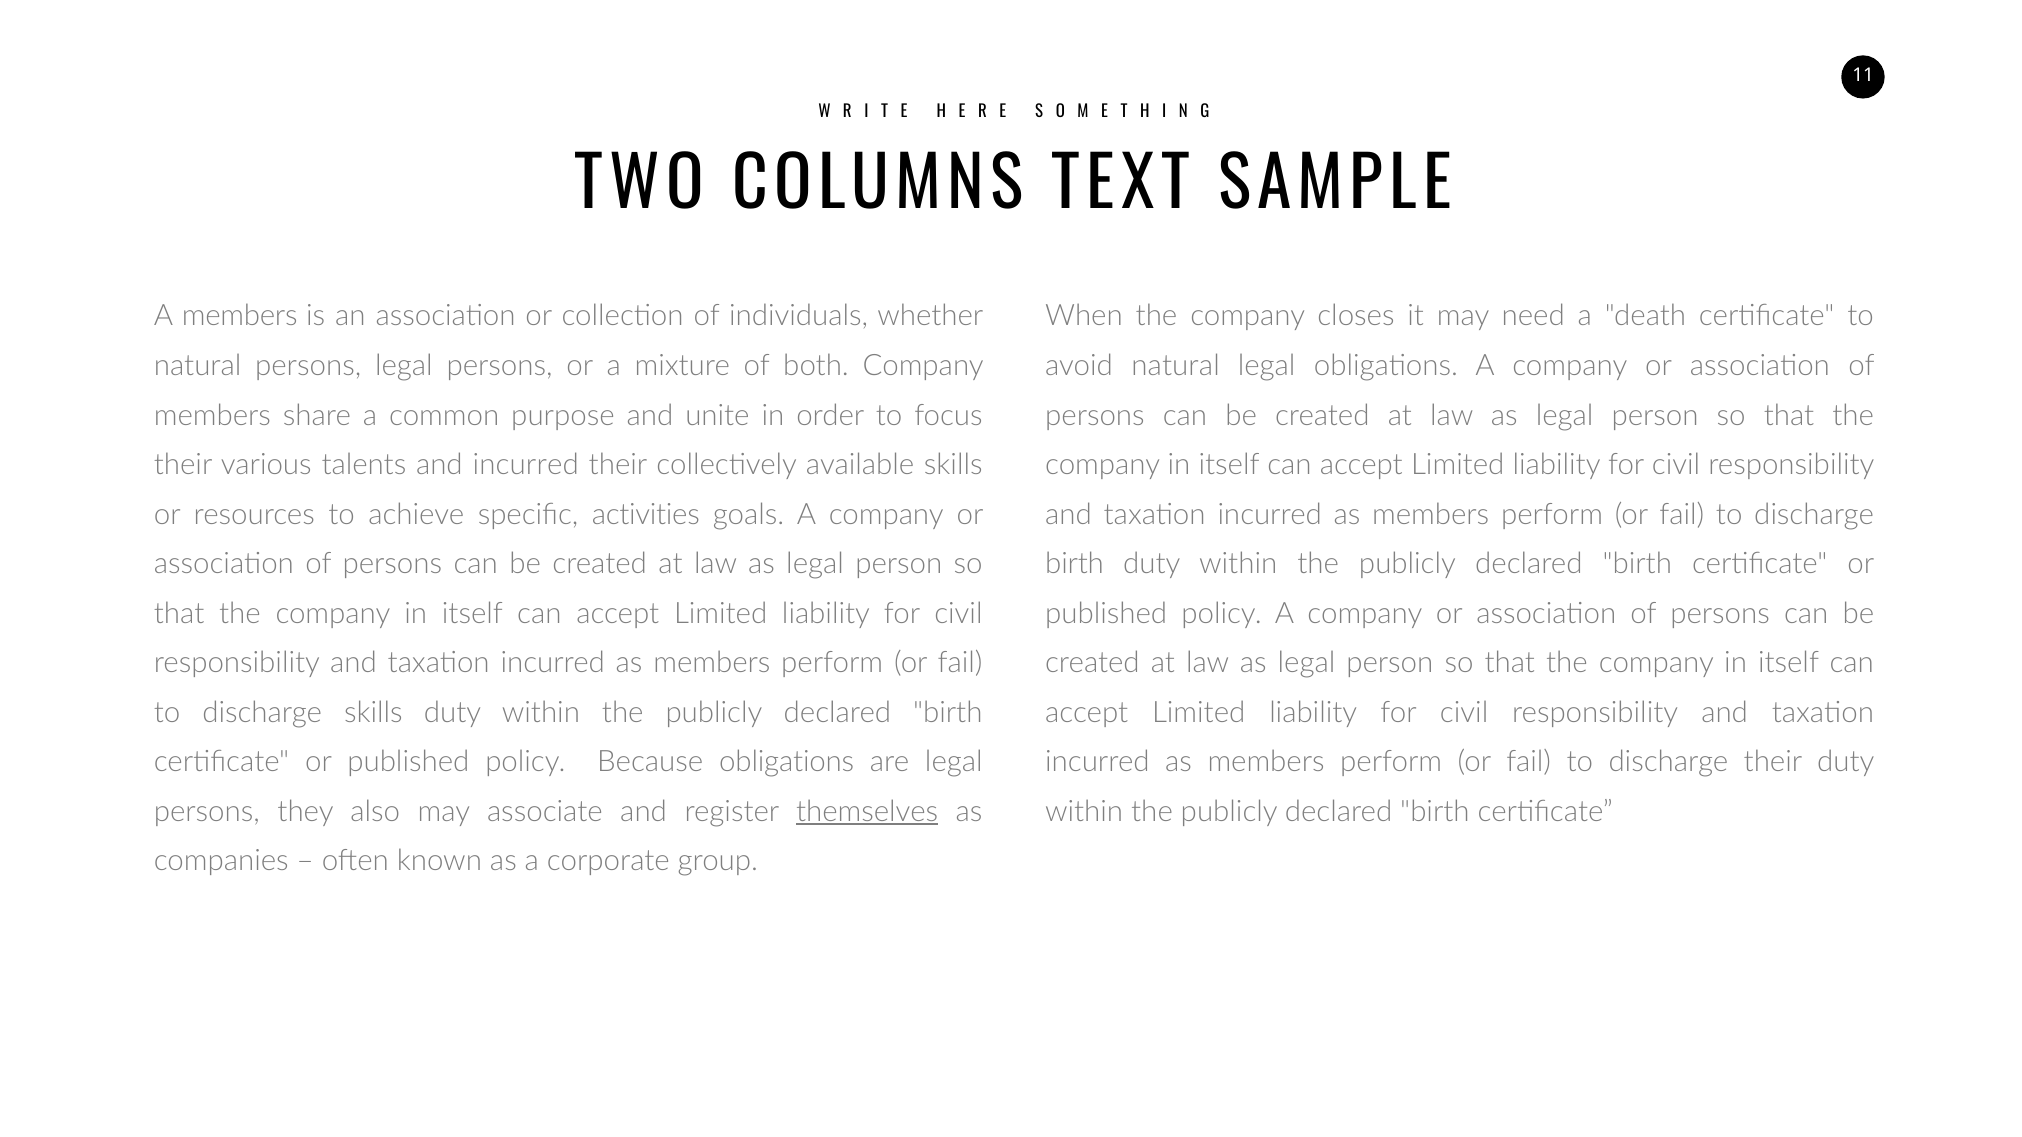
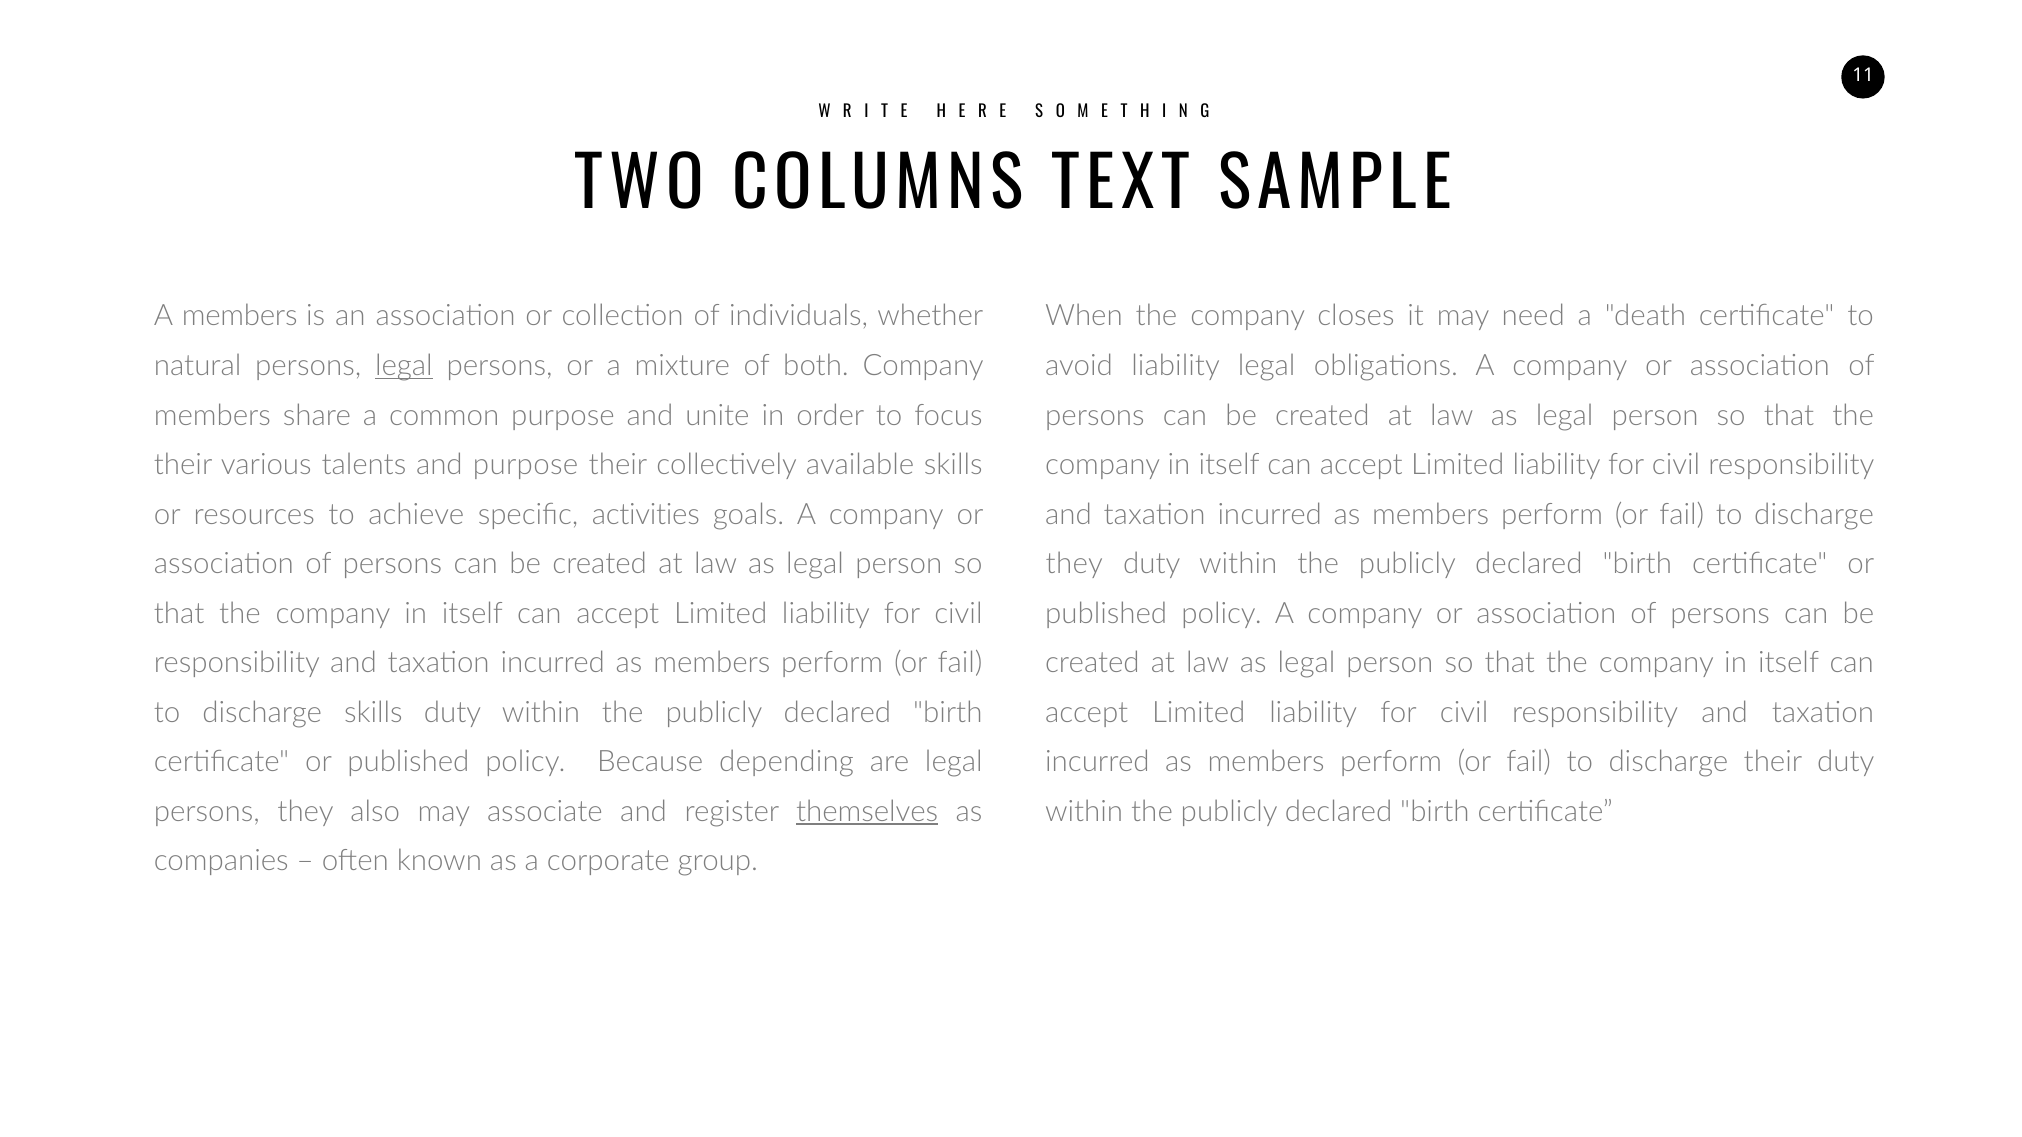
legal at (404, 366) underline: none -> present
avoid natural: natural -> liability
and incurred: incurred -> purpose
birth at (1075, 564): birth -> they
Because obligations: obligations -> depending
